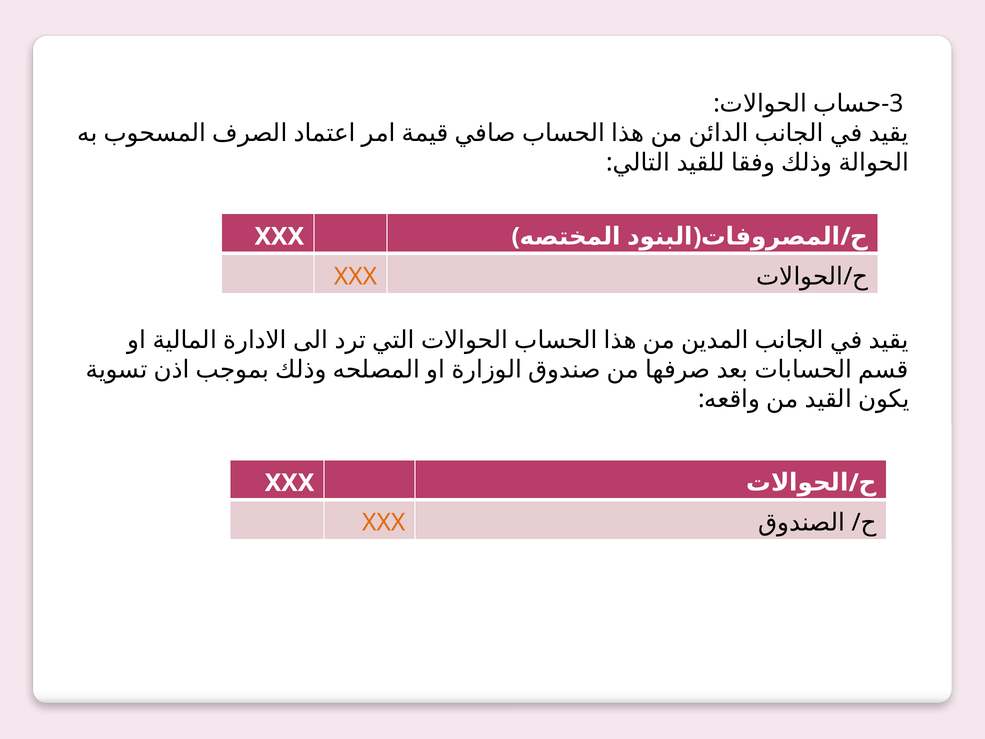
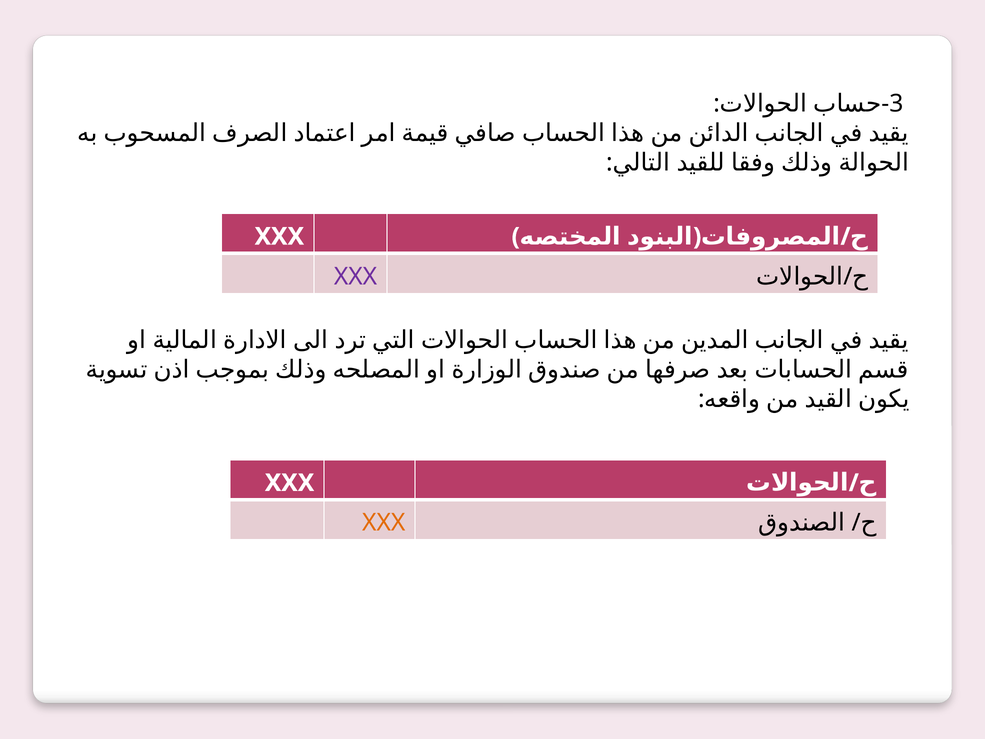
XXX at (356, 276) colour: orange -> purple
